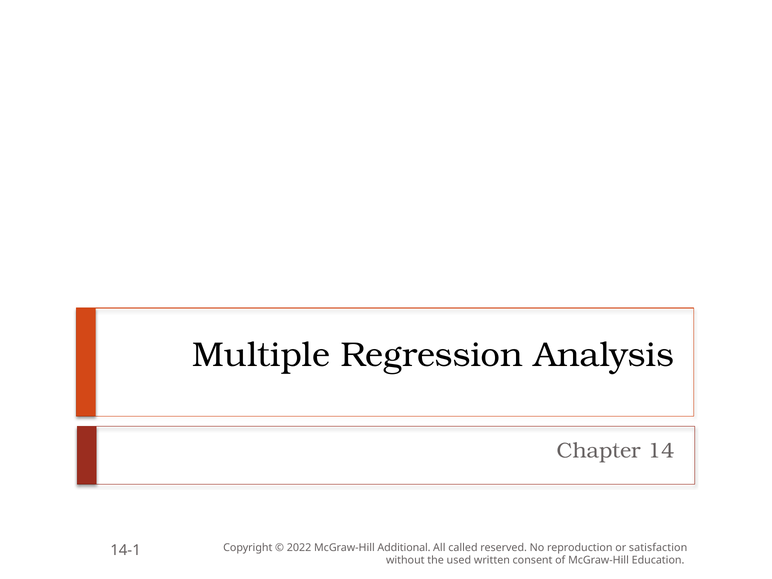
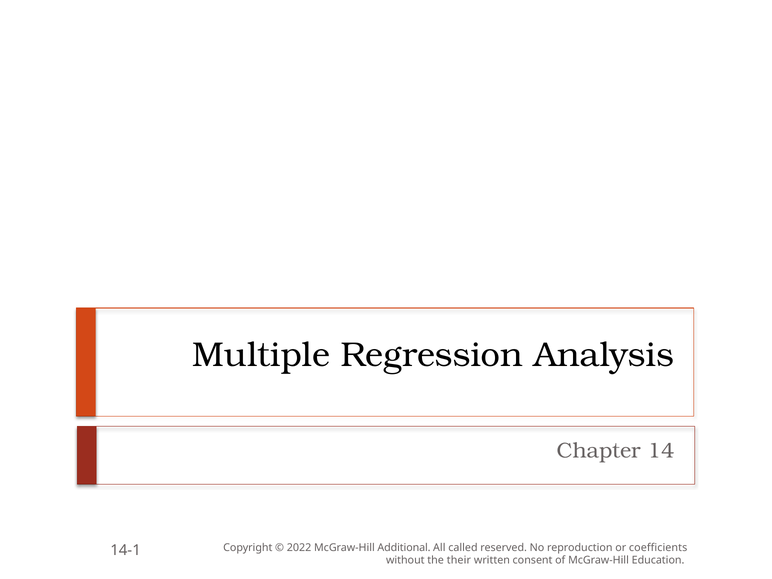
satisfaction: satisfaction -> coefficients
used: used -> their
